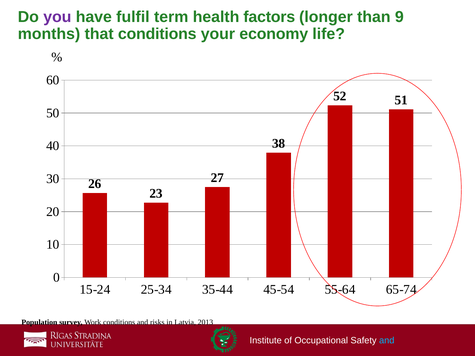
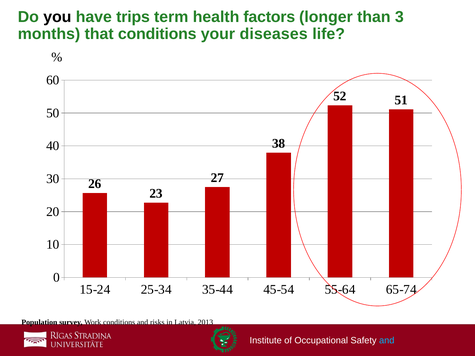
you colour: purple -> black
fulfil: fulfil -> trips
9: 9 -> 3
economy: economy -> diseases
